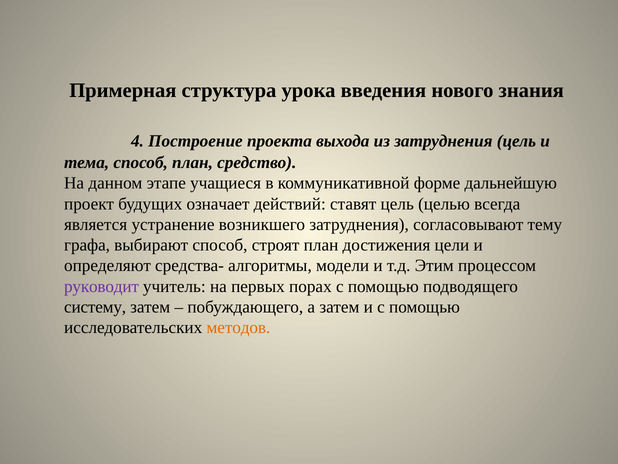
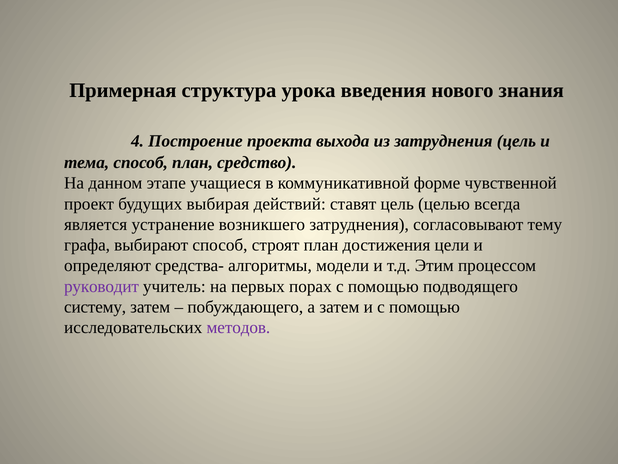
дальнейшую: дальнейшую -> чувственной
означает: означает -> выбирая
методов colour: orange -> purple
